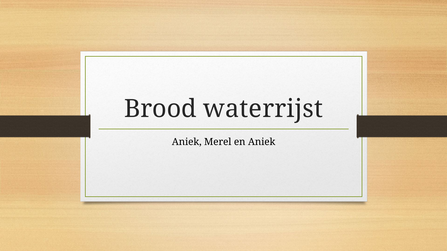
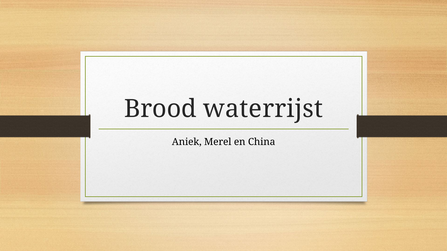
en Aniek: Aniek -> China
